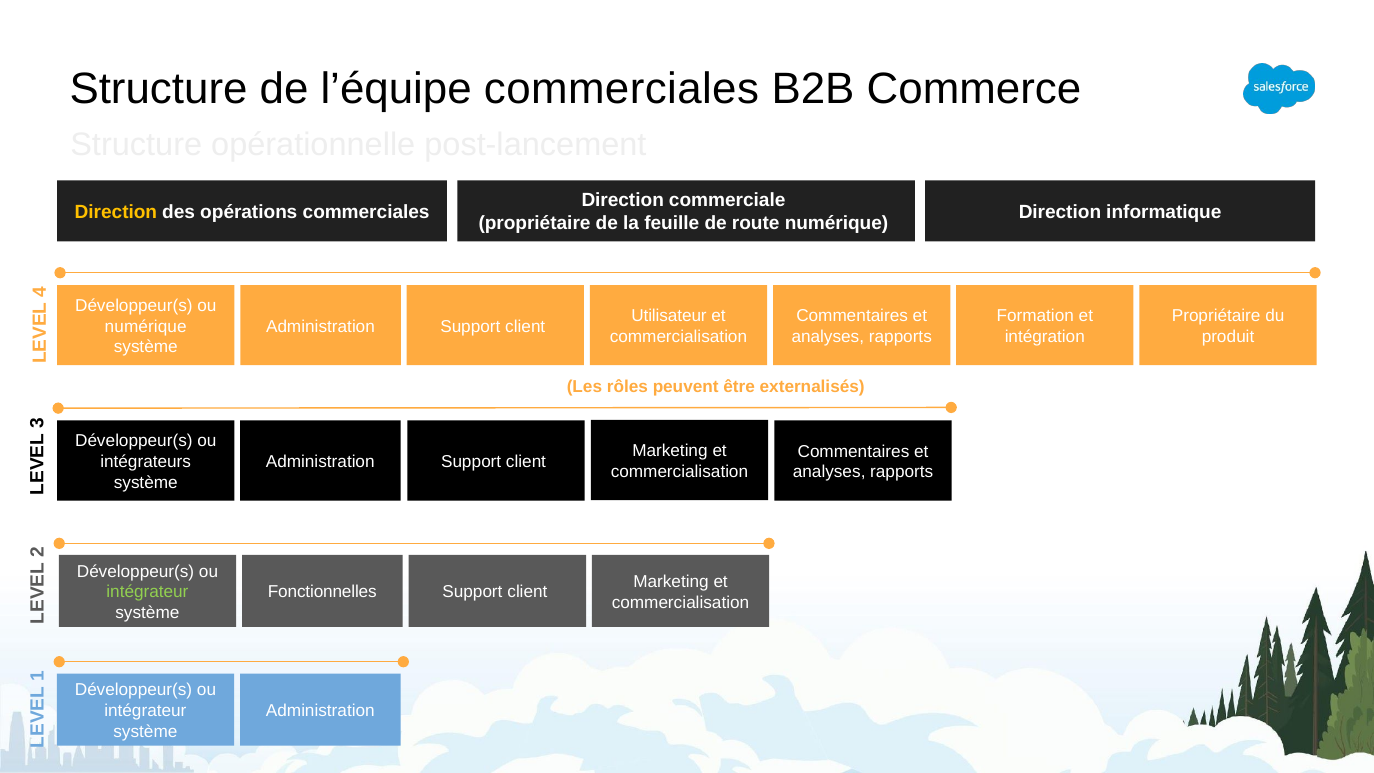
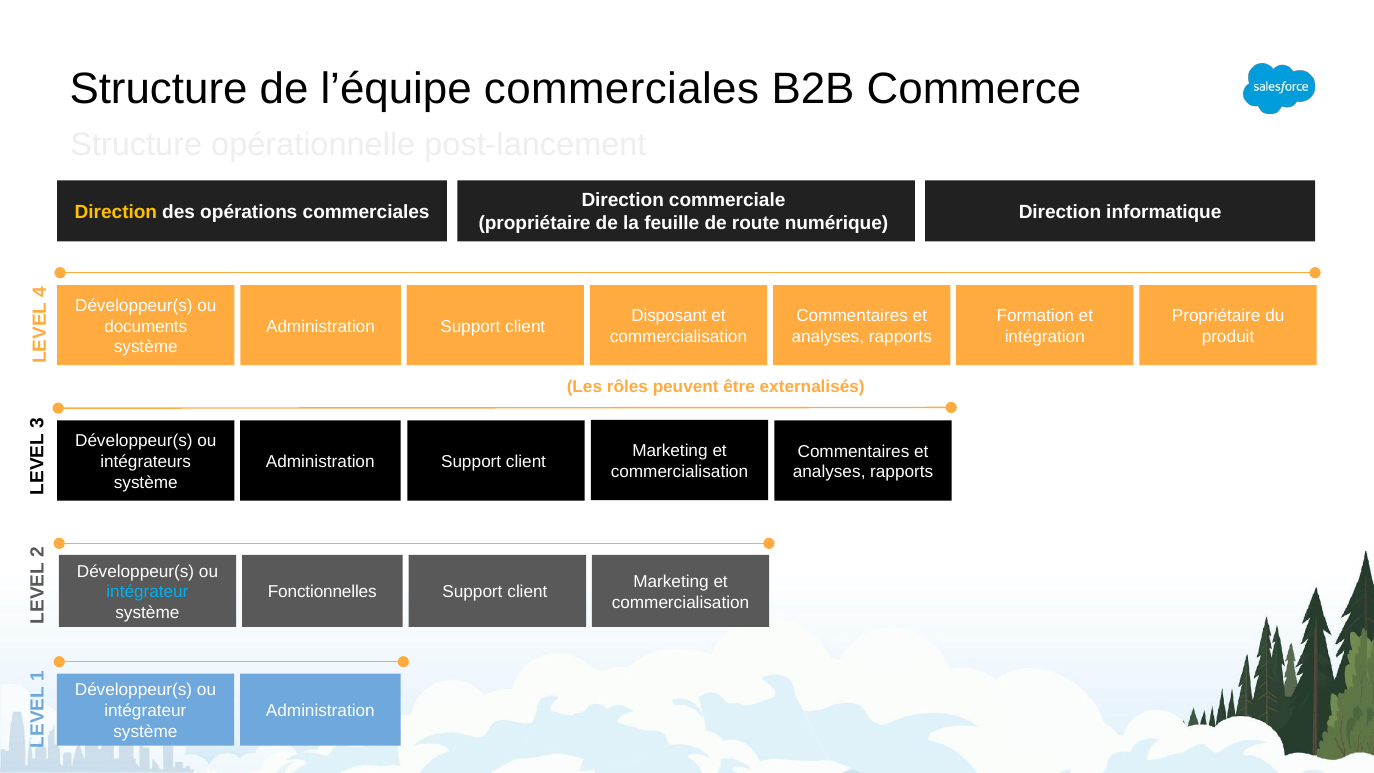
Utilisateur: Utilisateur -> Disposant
numérique at (146, 326): numérique -> documents
intégrateur at (147, 592) colour: light green -> light blue
